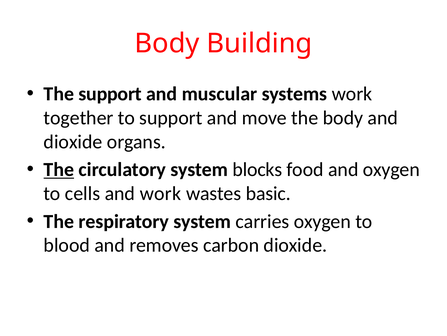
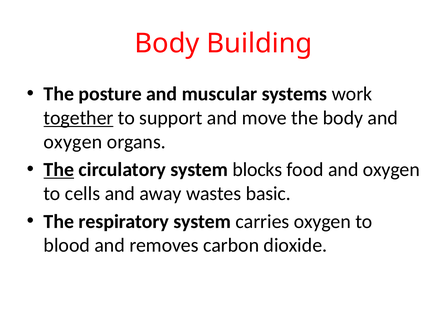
The support: support -> posture
together underline: none -> present
dioxide at (73, 141): dioxide -> oxygen
and work: work -> away
